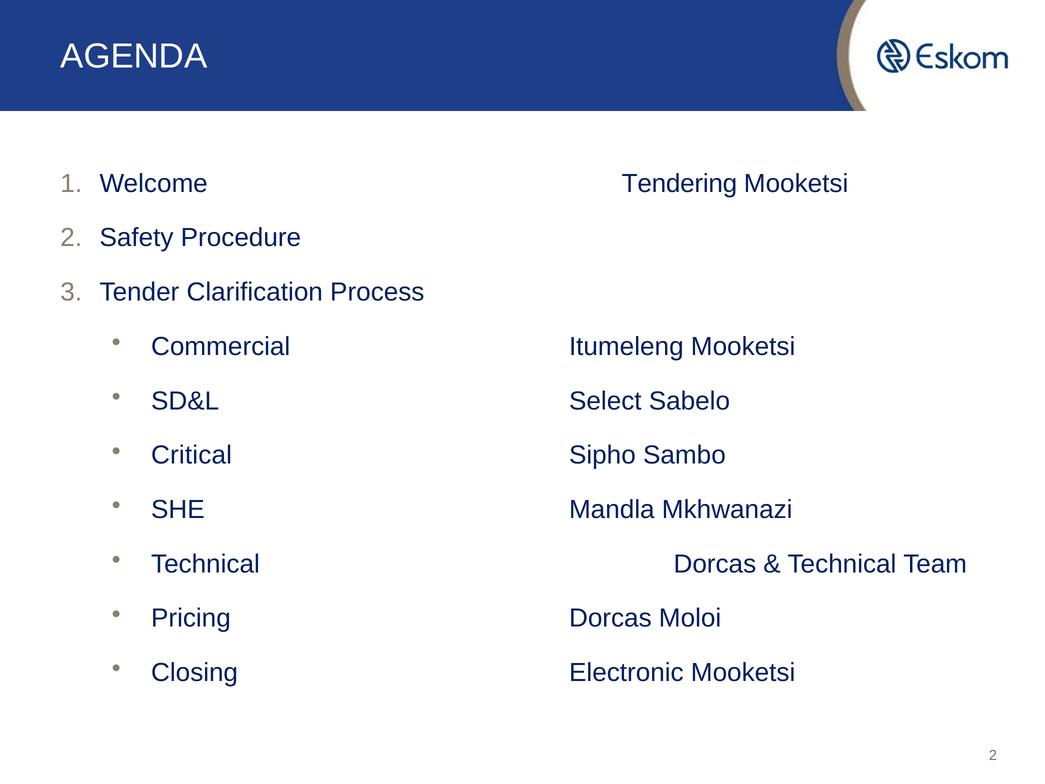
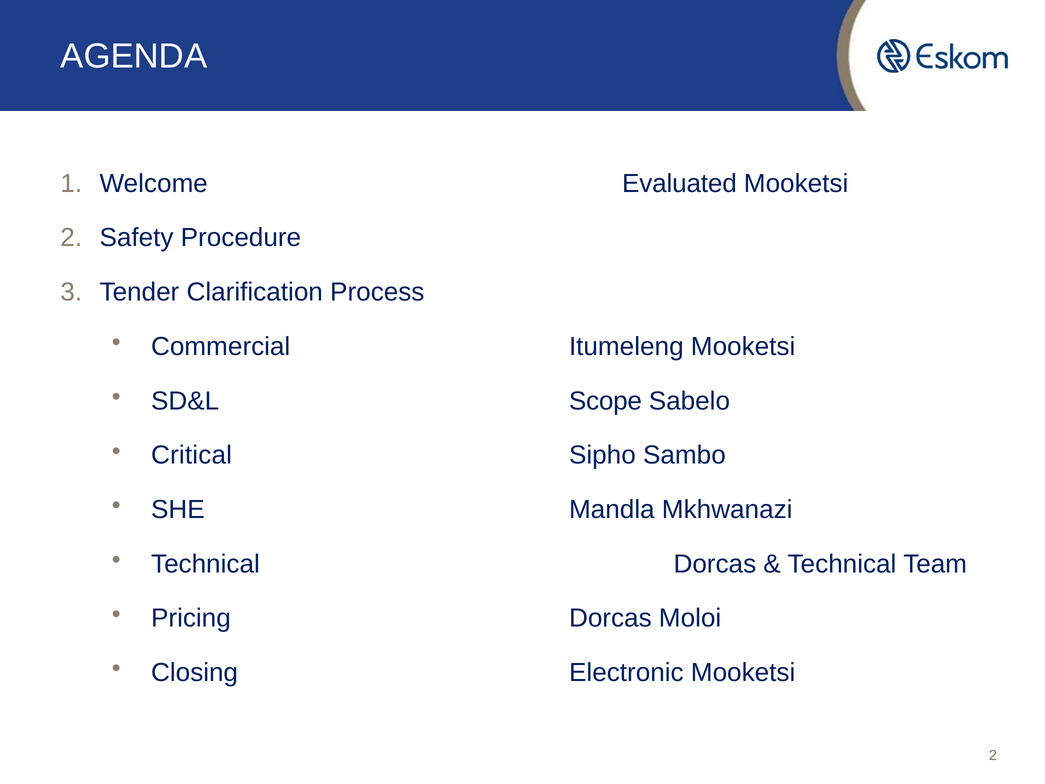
Tendering: Tendering -> Evaluated
Select: Select -> Scope
